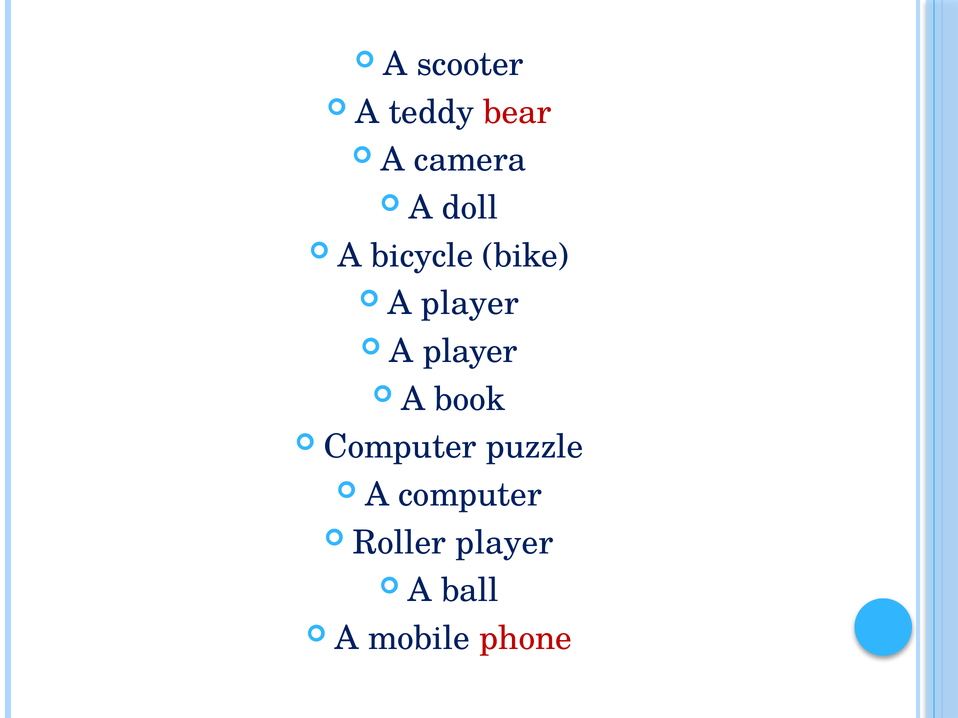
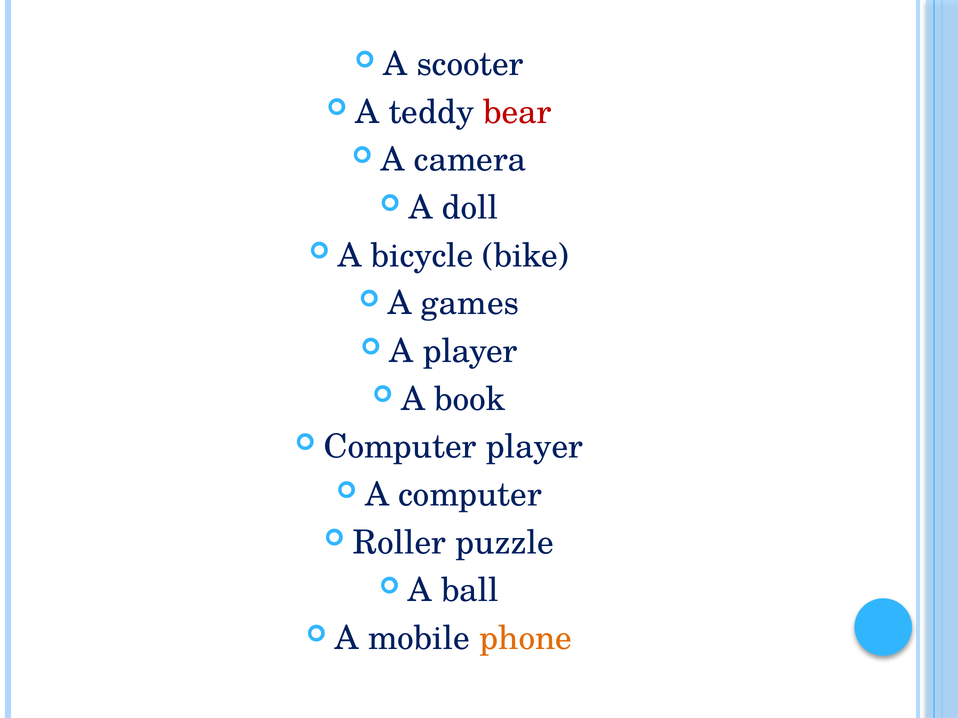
player at (470, 304): player -> games
Computer puzzle: puzzle -> player
Roller player: player -> puzzle
phone colour: red -> orange
